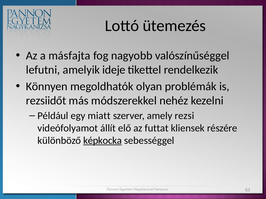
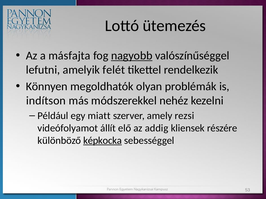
nagyobb underline: none -> present
ideje: ideje -> felét
rezsiidőt: rezsiidőt -> indítson
futtat: futtat -> addig
